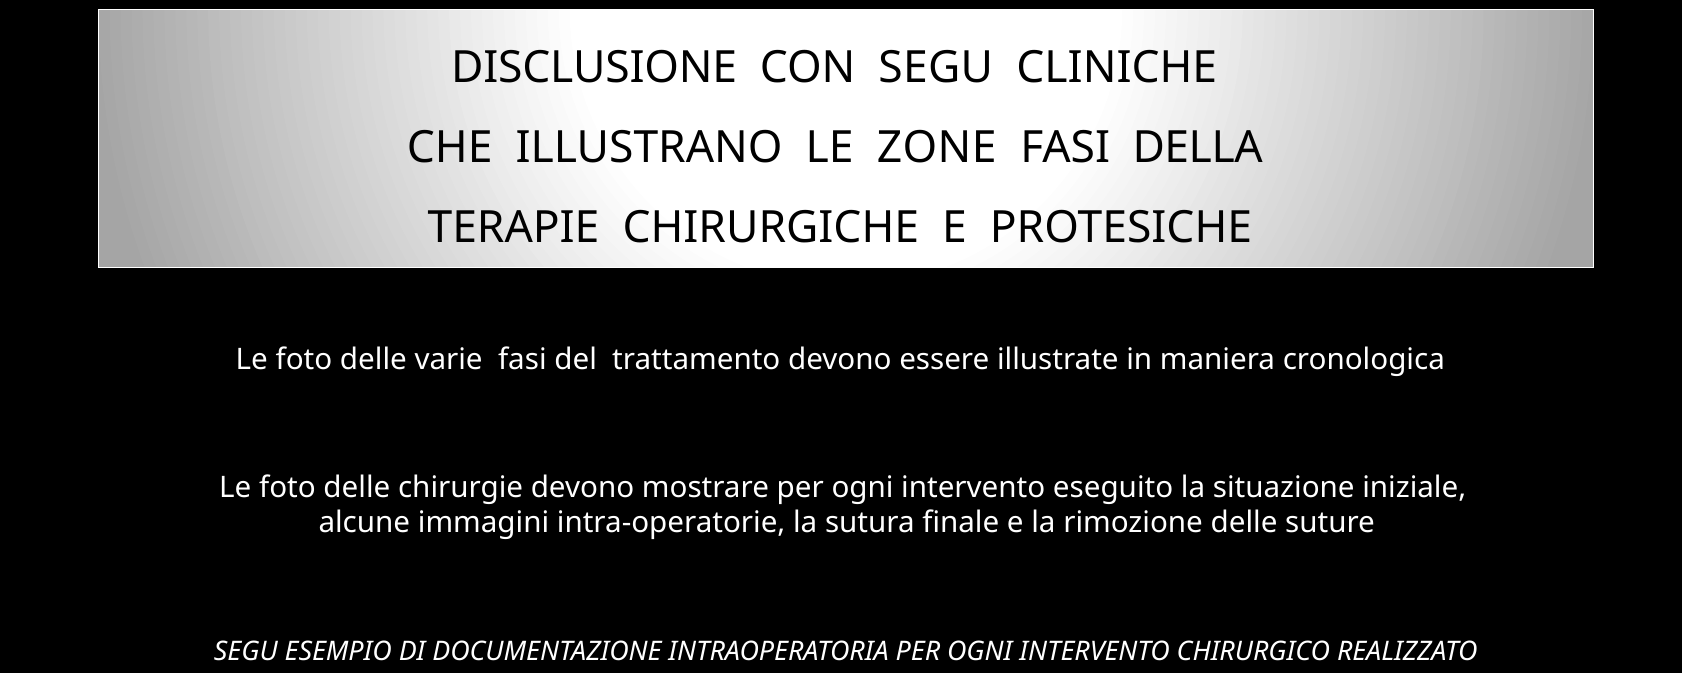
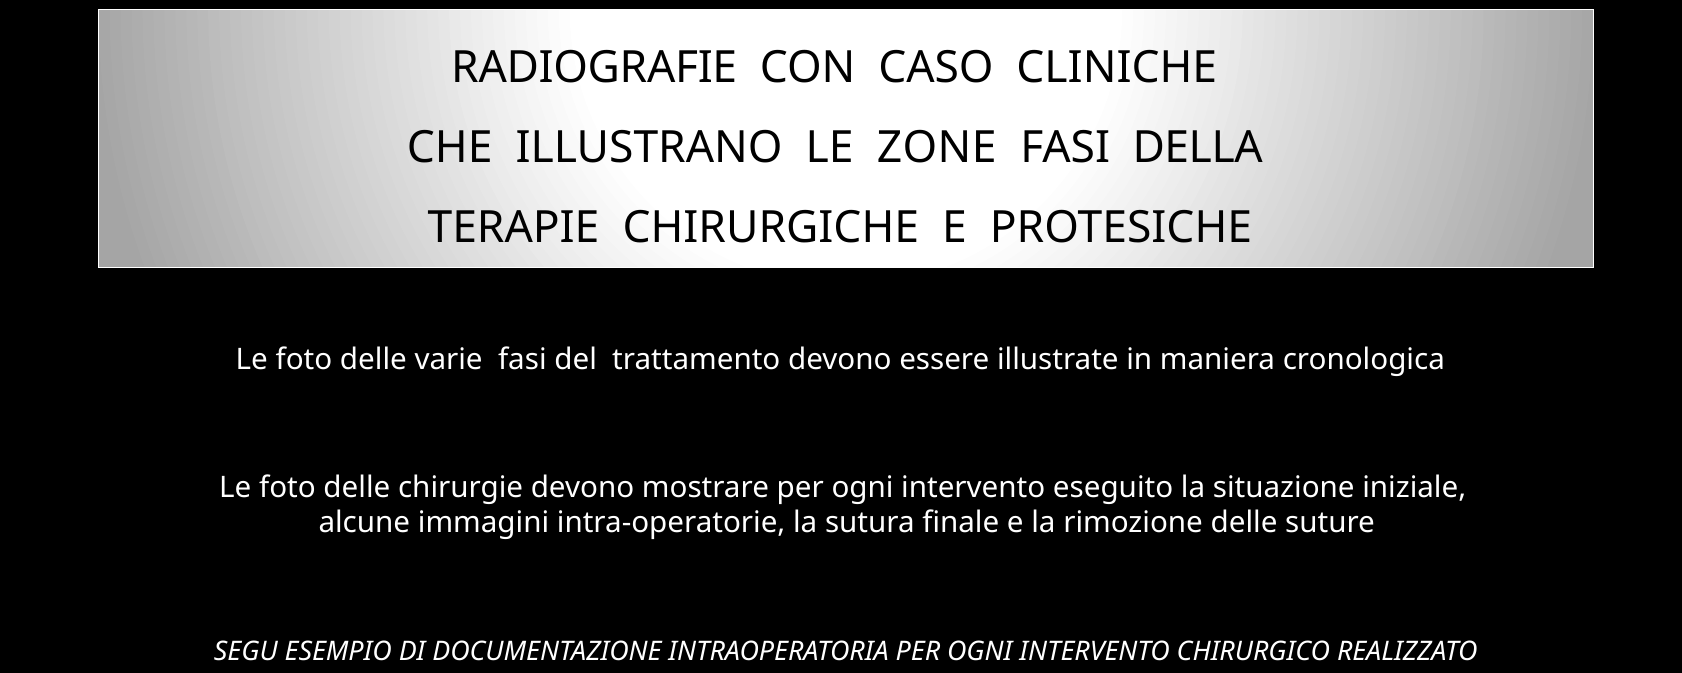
DISCLUSIONE: DISCLUSIONE -> RADIOGRAFIE
CON SEGU: SEGU -> CASO
